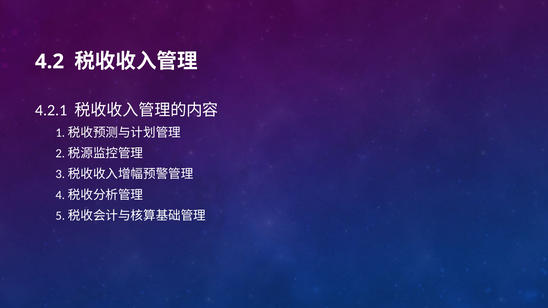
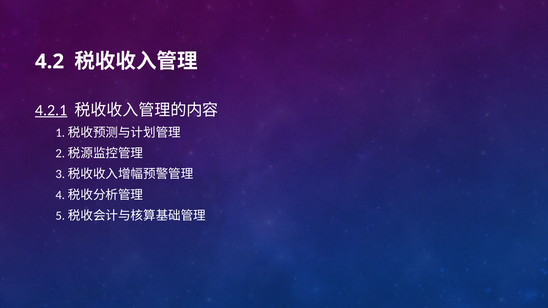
4.2.1 underline: none -> present
